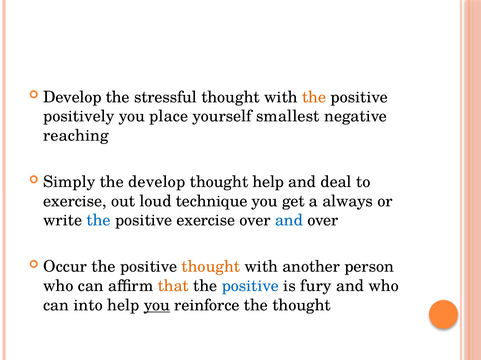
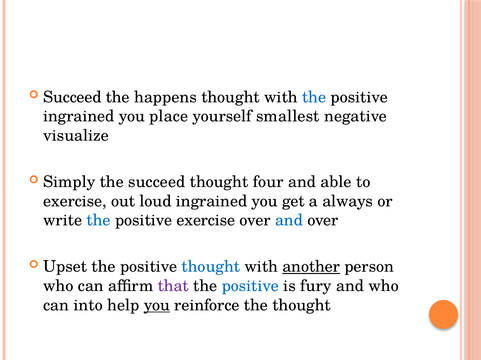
Develop at (72, 97): Develop -> Succeed
stressful: stressful -> happens
the at (314, 97) colour: orange -> blue
positively at (79, 117): positively -> ingrained
reaching: reaching -> visualize
the develop: develop -> succeed
thought help: help -> four
deal: deal -> able
loud technique: technique -> ingrained
Occur: Occur -> Upset
thought at (211, 267) colour: orange -> blue
another underline: none -> present
that colour: orange -> purple
